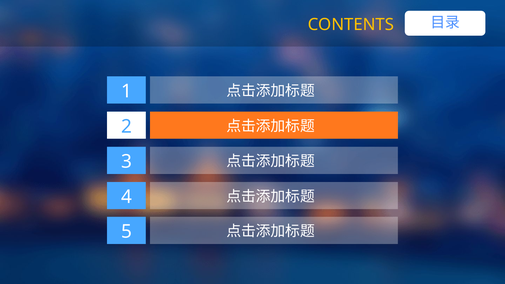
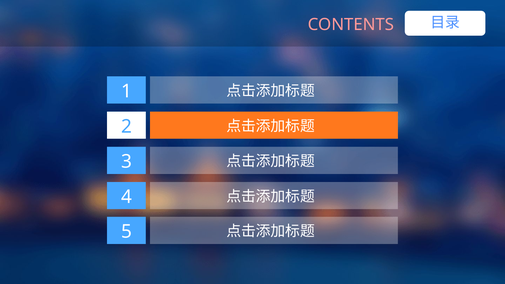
CONTENTS colour: yellow -> pink
